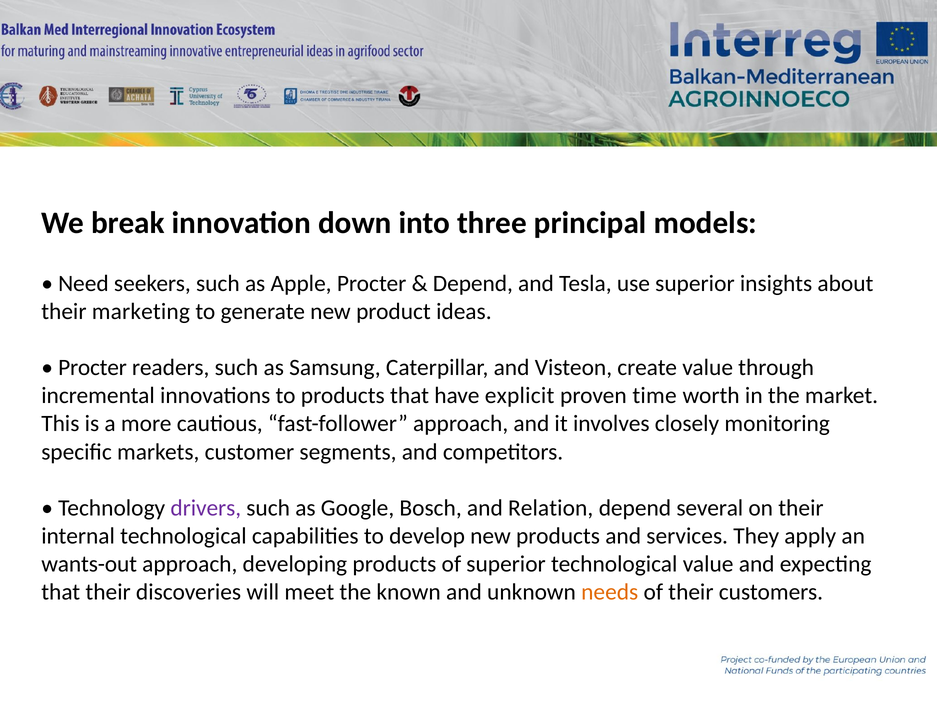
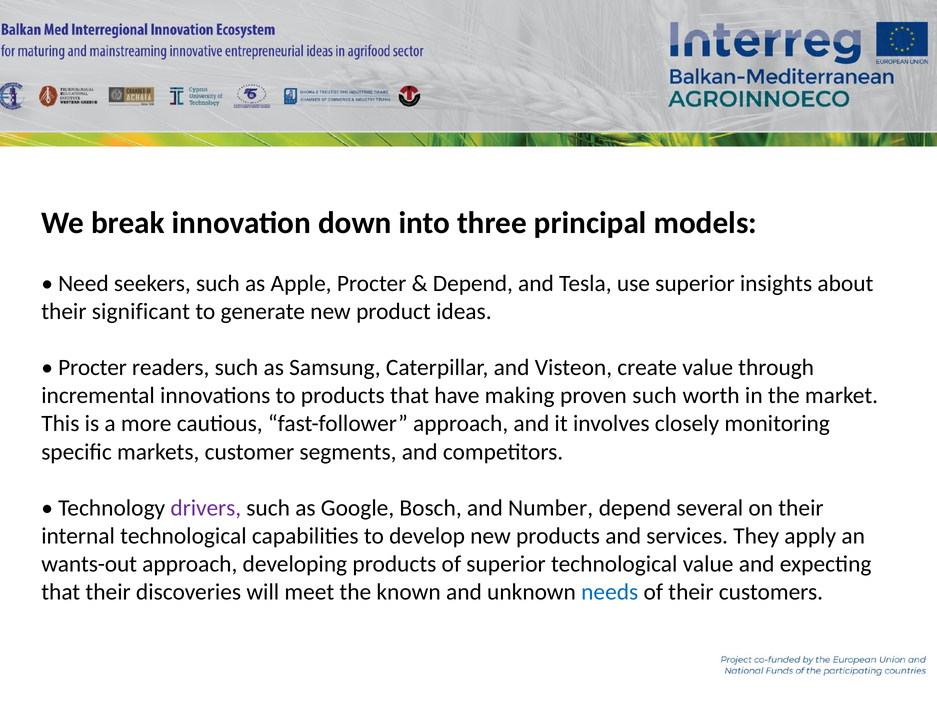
marketing: marketing -> significant
explicit: explicit -> making
proven time: time -> such
Relation: Relation -> Number
needs colour: orange -> blue
